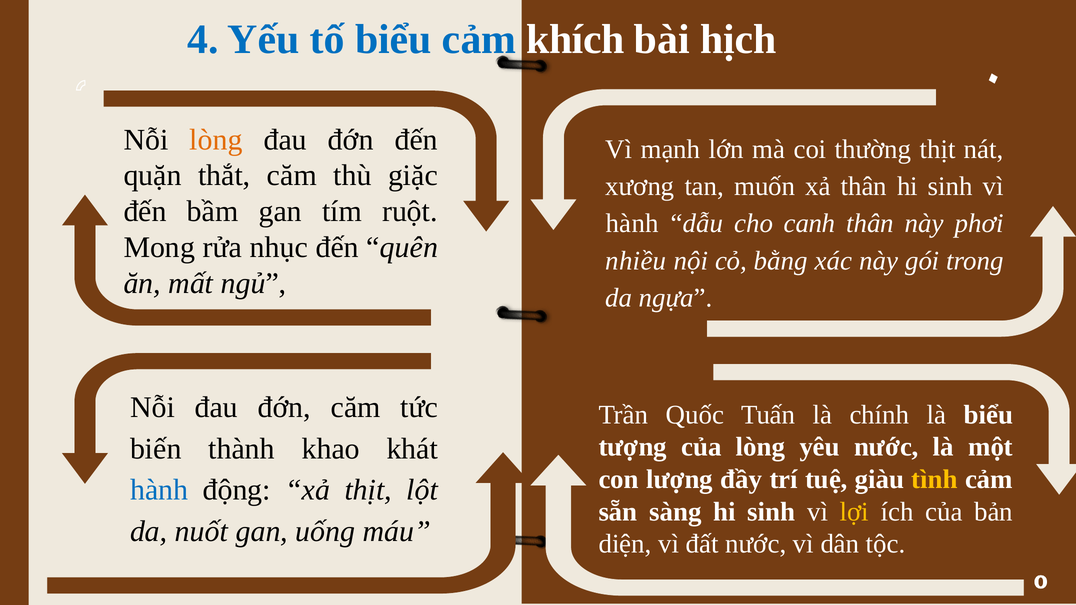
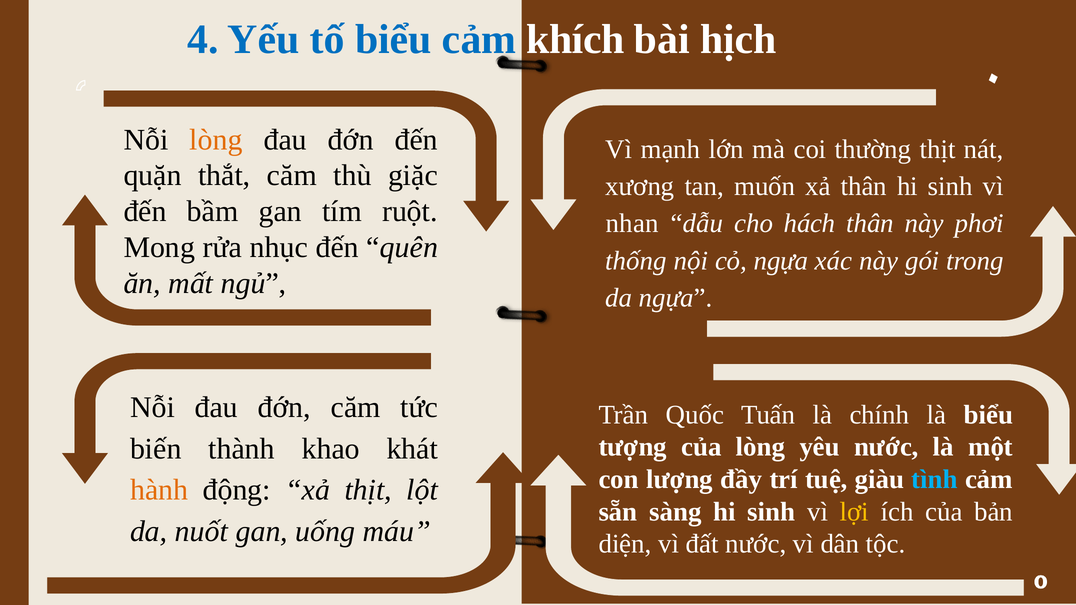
hành at (632, 224): hành -> nhan
canh: canh -> hách
nhiều: nhiều -> thống
cỏ bằng: bằng -> ngựa
tình colour: yellow -> light blue
hành at (159, 490) colour: blue -> orange
